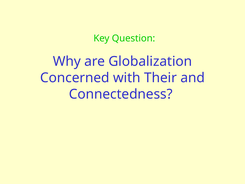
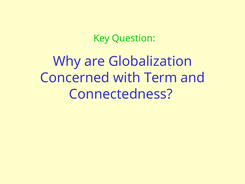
Their: Their -> Term
